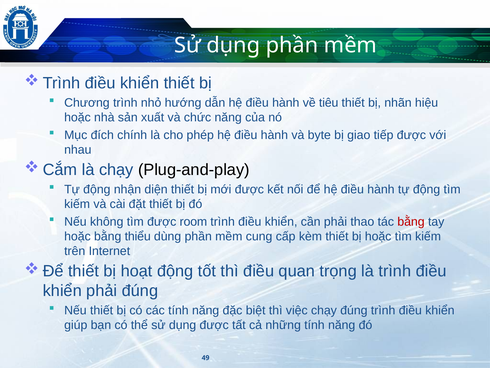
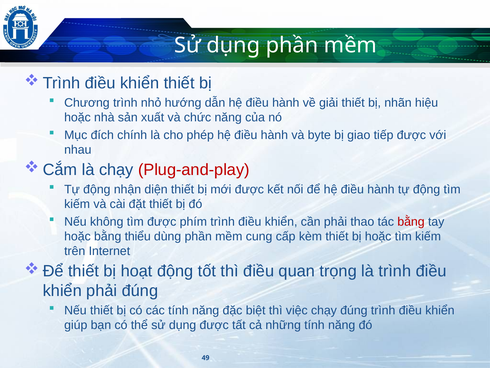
tiêu: tiêu -> giải
Plug-and-play colour: black -> red
room: room -> phím
